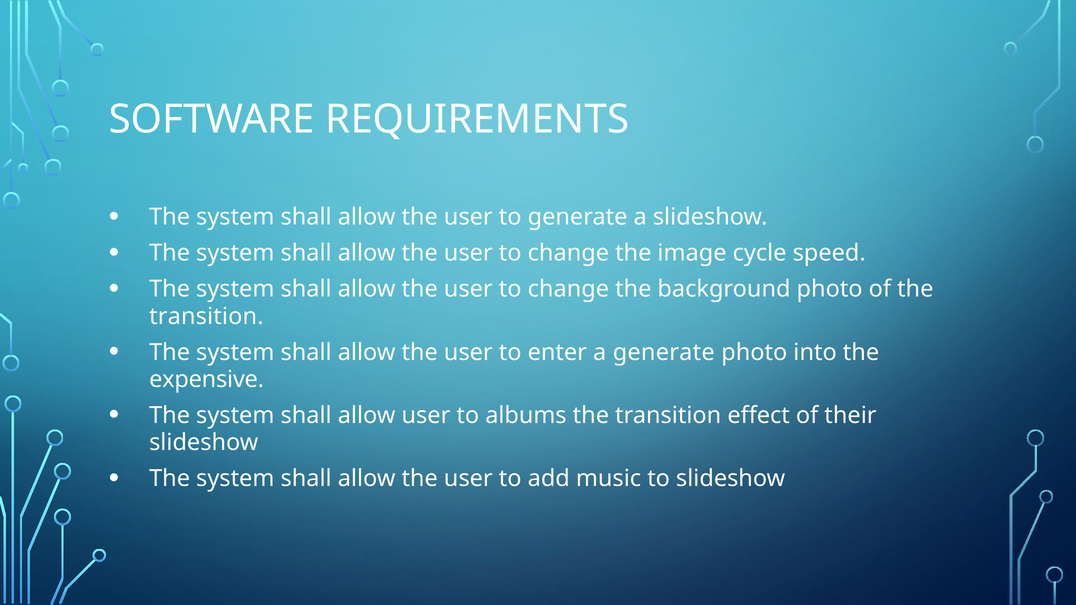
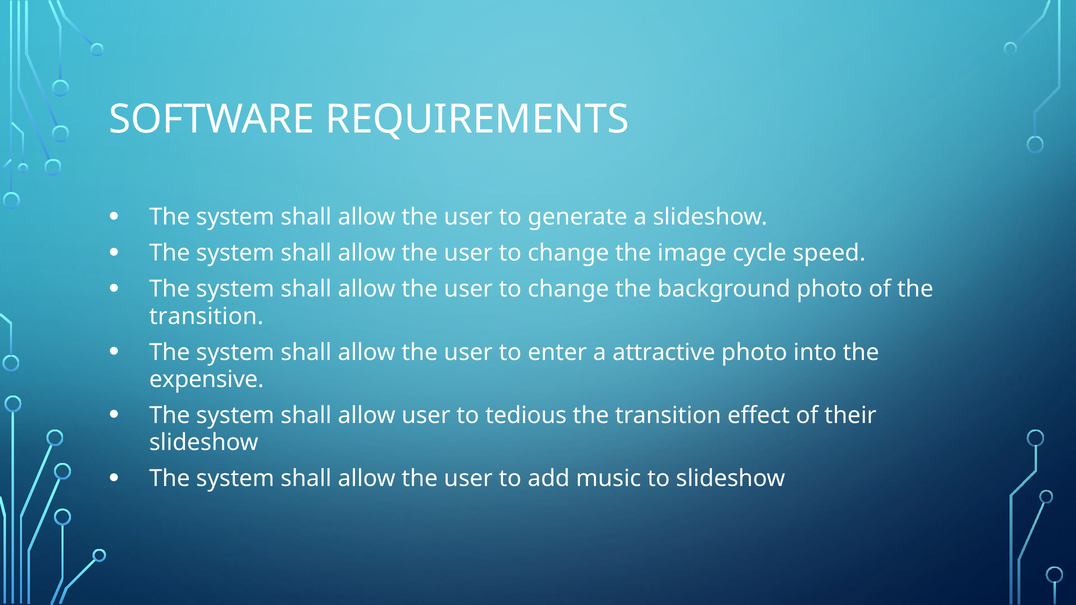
a generate: generate -> attractive
albums: albums -> tedious
